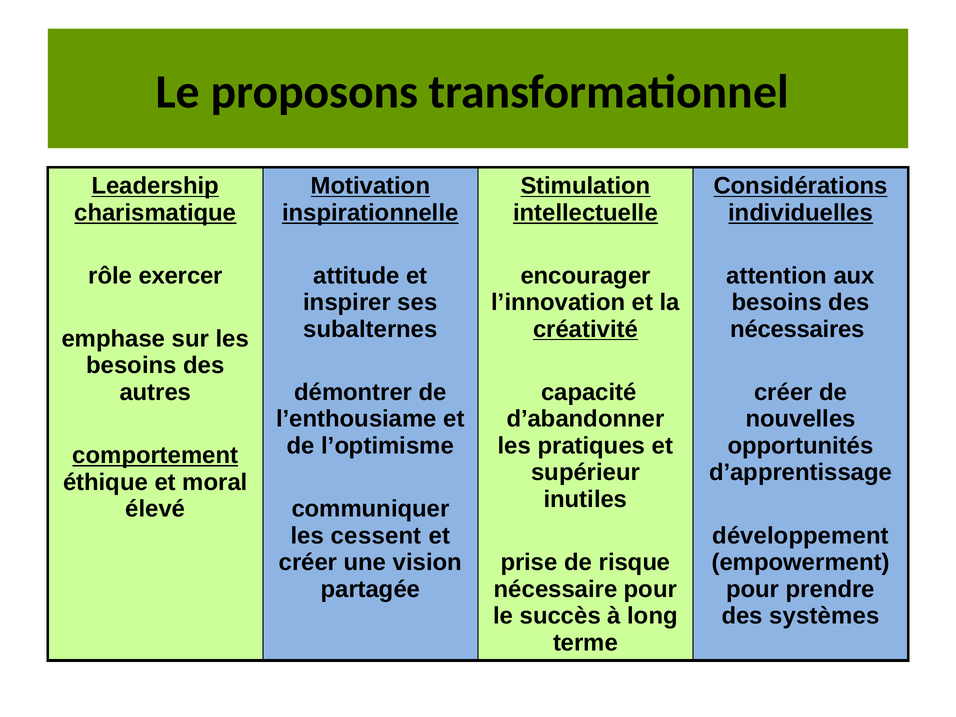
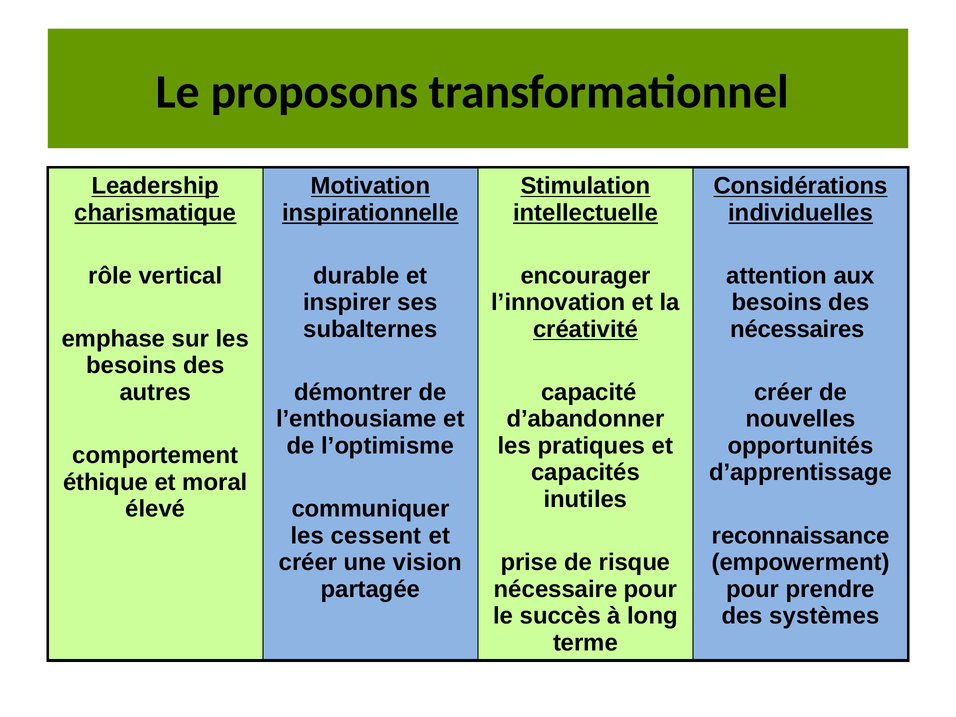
exercer: exercer -> vertical
attitude: attitude -> durable
comportement underline: present -> none
supérieur: supérieur -> capacités
développement: développement -> reconnaissance
